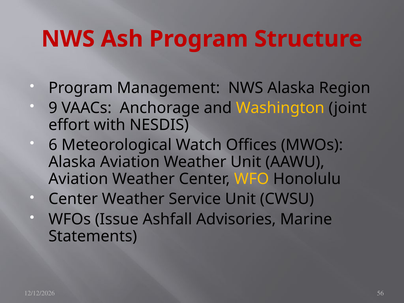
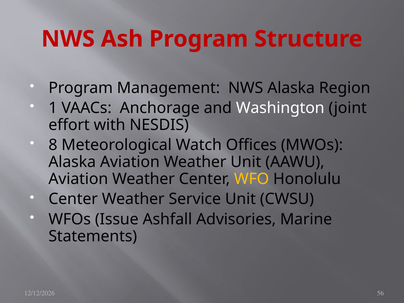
9: 9 -> 1
Washington colour: yellow -> white
6: 6 -> 8
